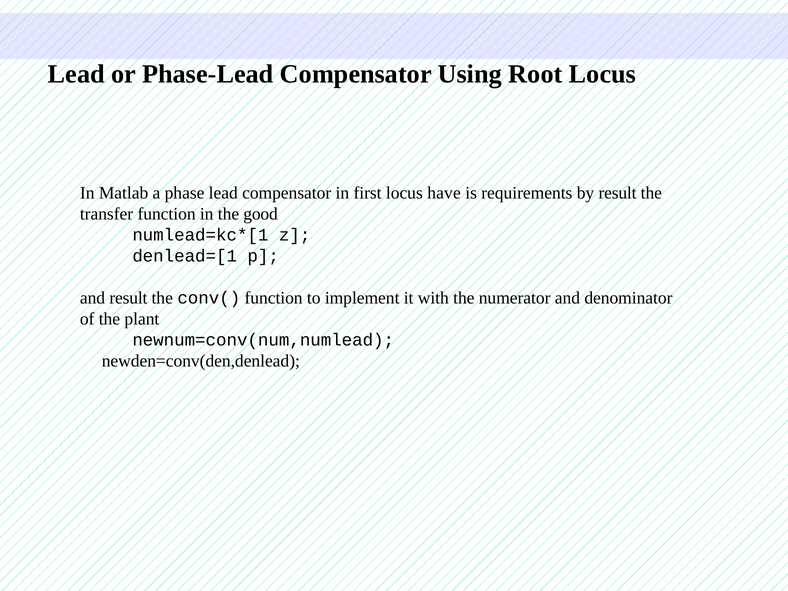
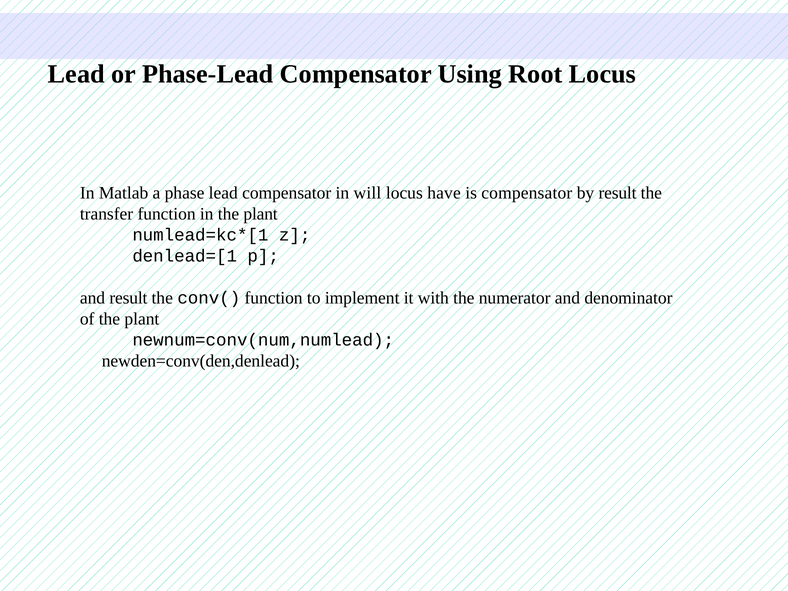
first: first -> will
is requirements: requirements -> compensator
in the good: good -> plant
